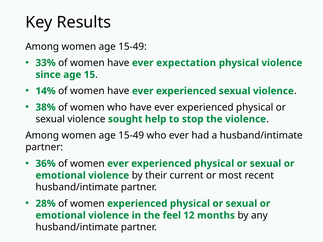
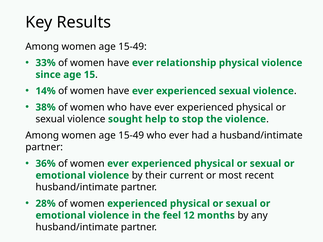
expectation: expectation -> relationship
